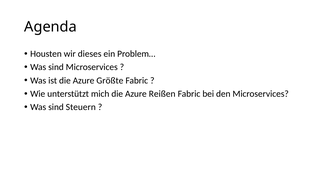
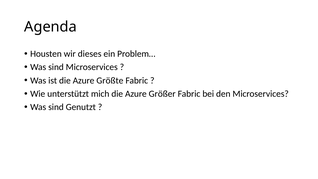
Reißen: Reißen -> Größer
Steuern: Steuern -> Genutzt
